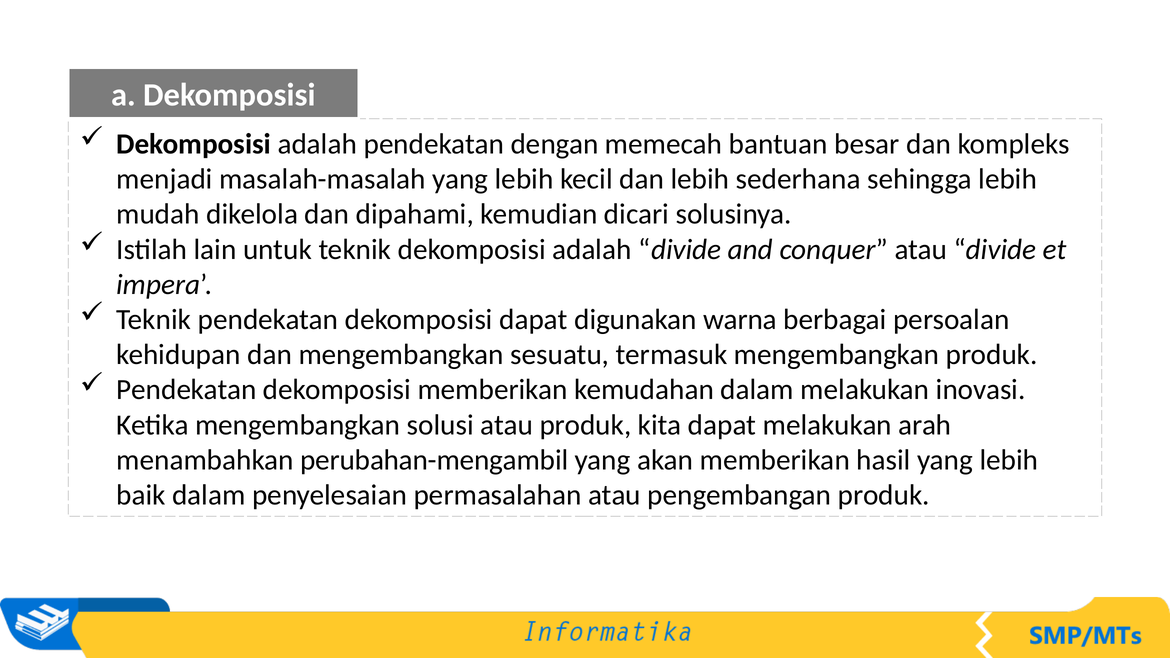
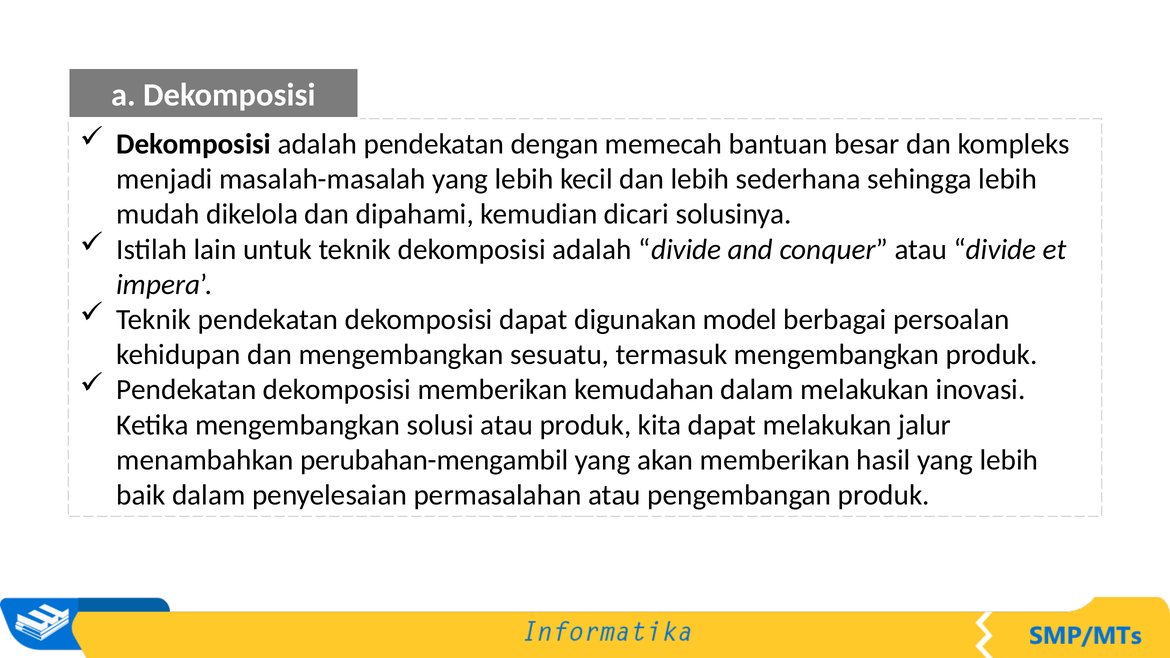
warna: warna -> model
arah: arah -> jalur
